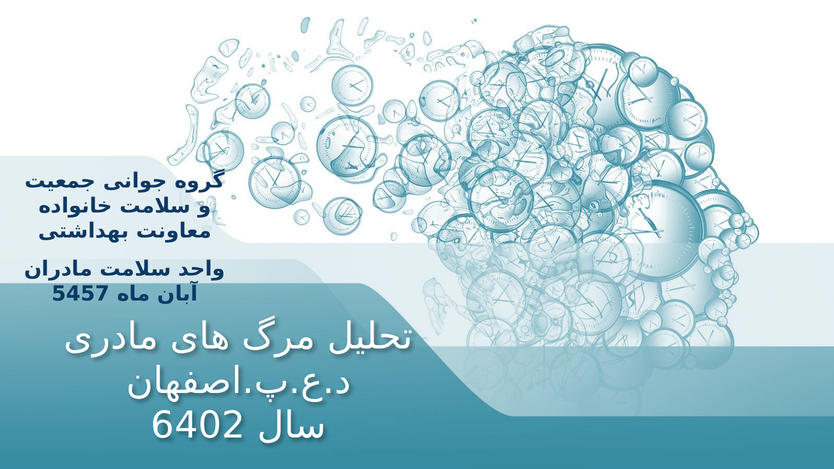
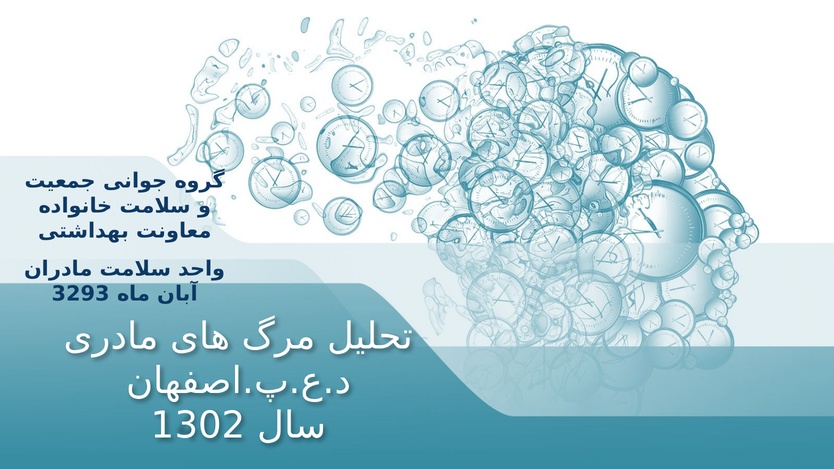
5457: 5457 -> 3293
6402: 6402 -> 1302
